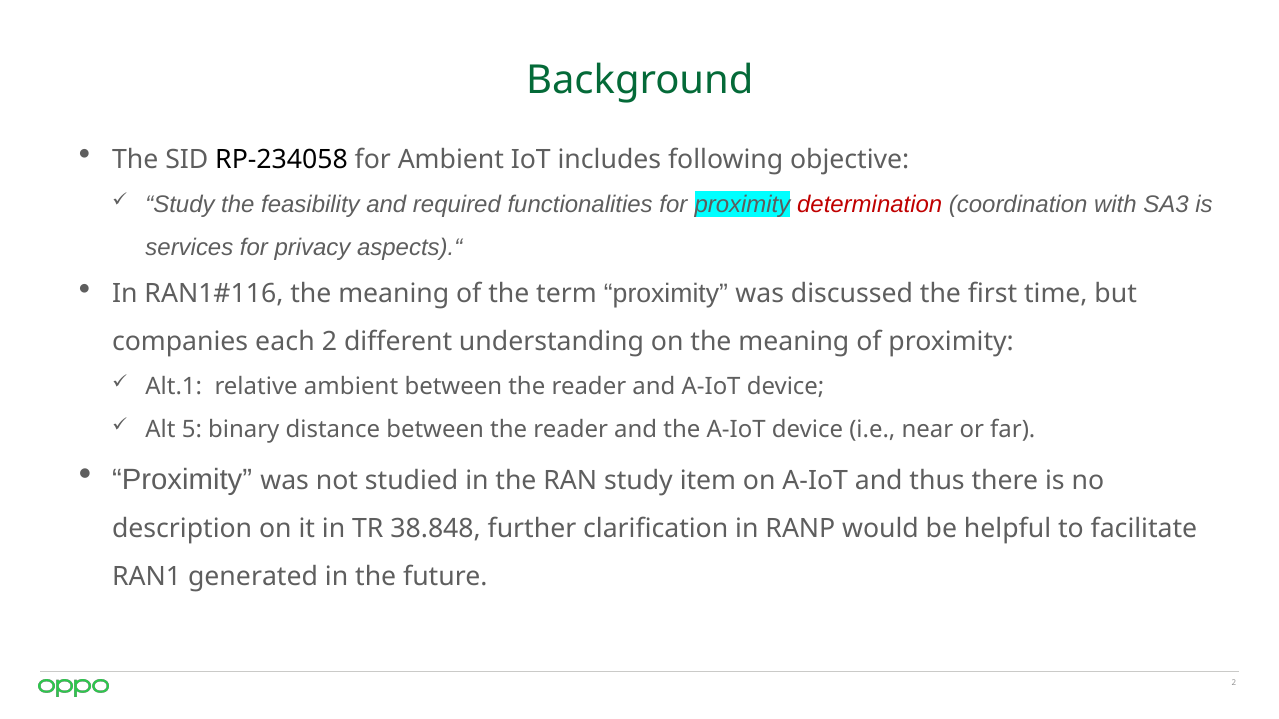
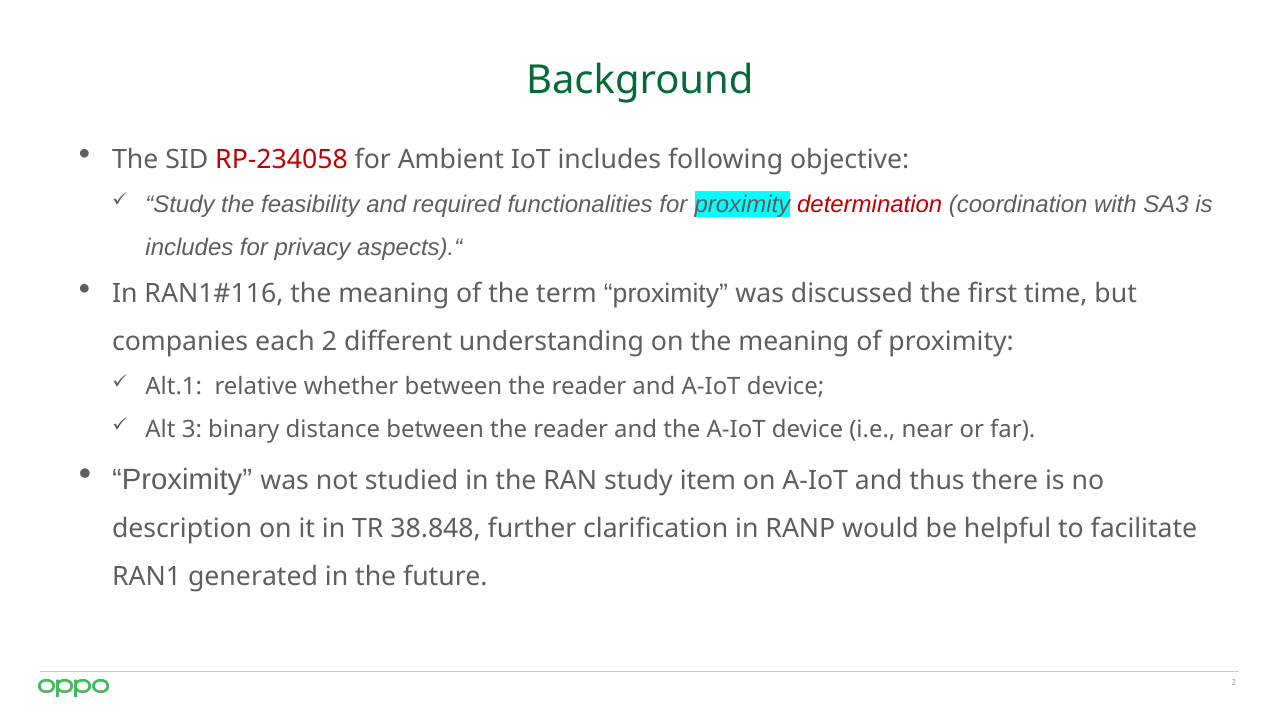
RP-234058 colour: black -> red
services at (189, 248): services -> includes
relative ambient: ambient -> whether
5: 5 -> 3
